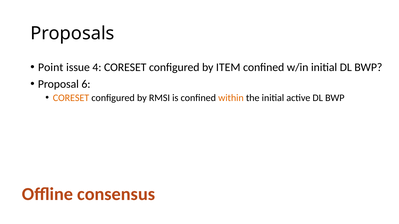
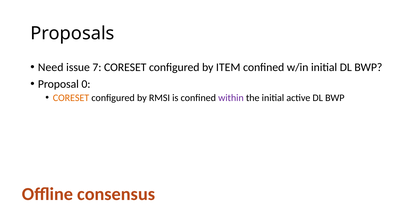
Point: Point -> Need
4: 4 -> 7
6: 6 -> 0
within colour: orange -> purple
